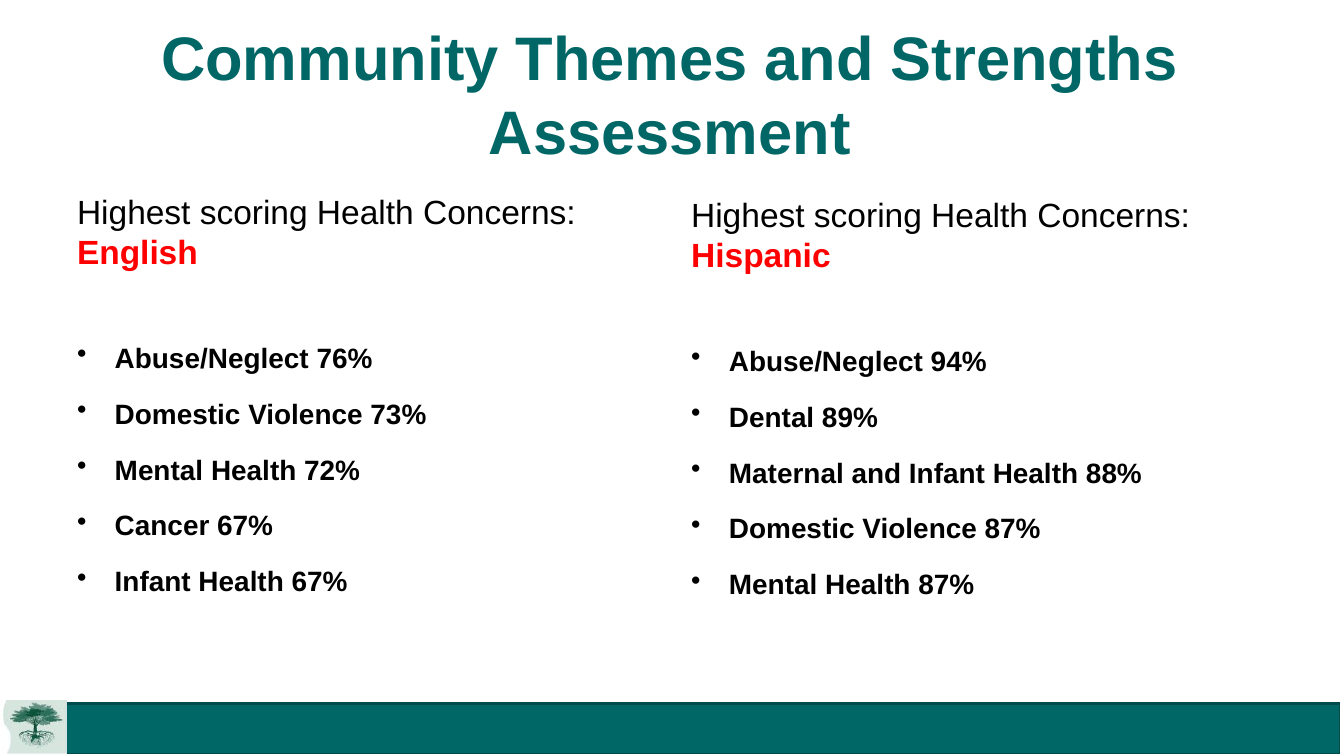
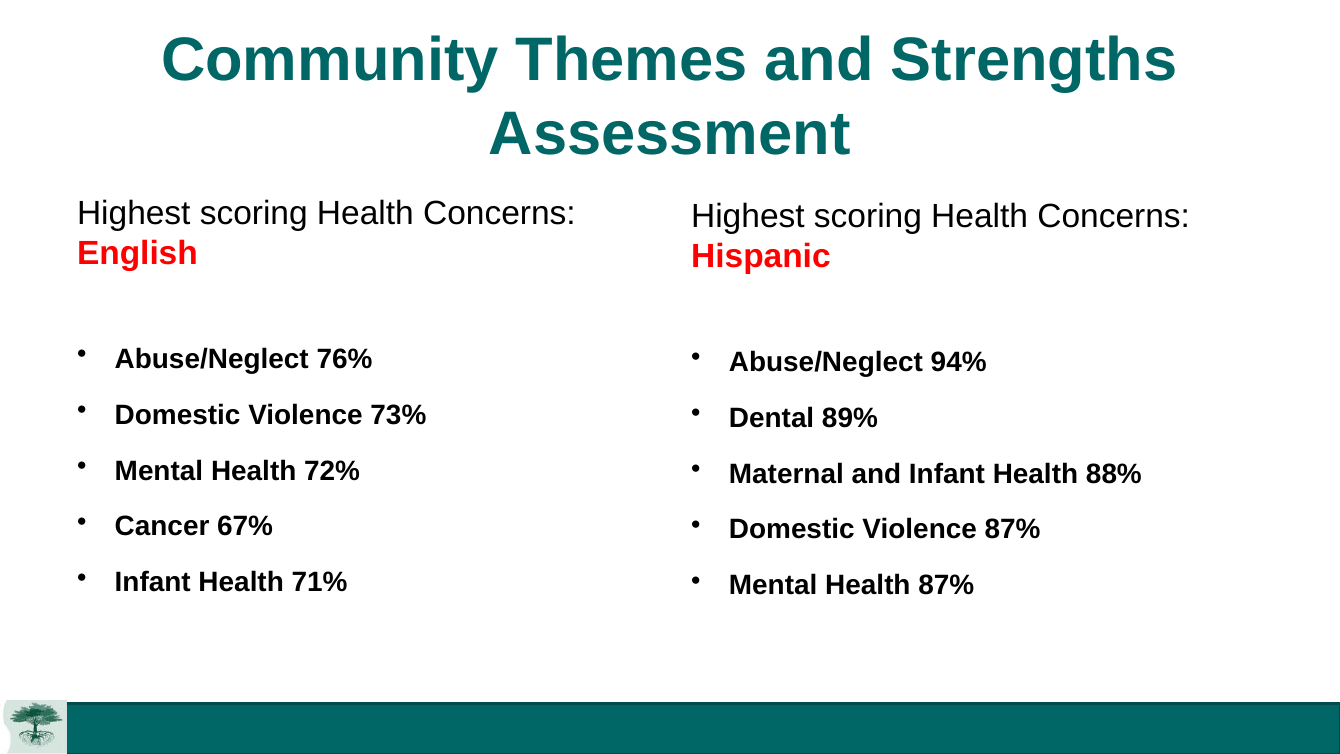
Health 67%: 67% -> 71%
